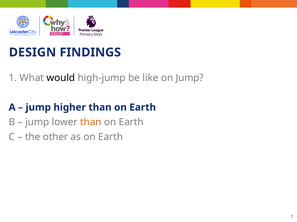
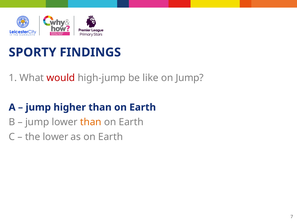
DESIGN: DESIGN -> SPORTY
would colour: black -> red
the other: other -> lower
